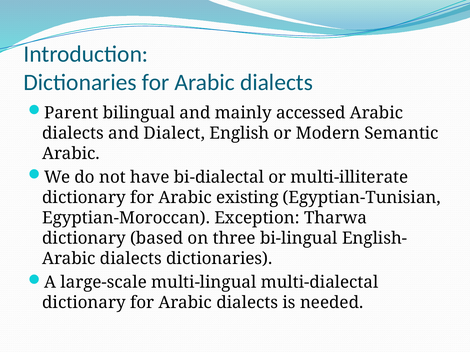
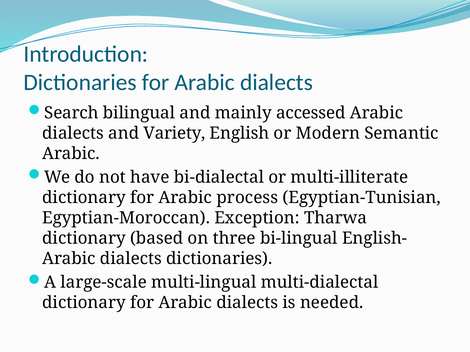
Parent: Parent -> Search
Dialect: Dialect -> Variety
existing: existing -> process
